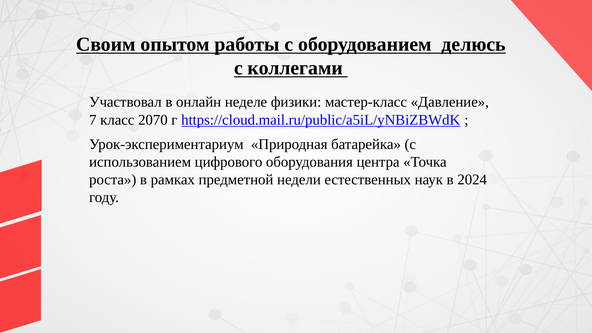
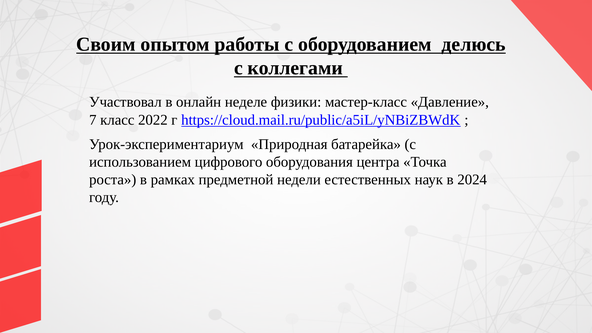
2070: 2070 -> 2022
